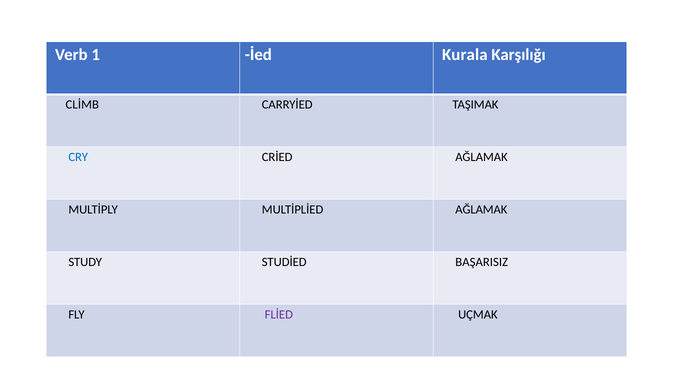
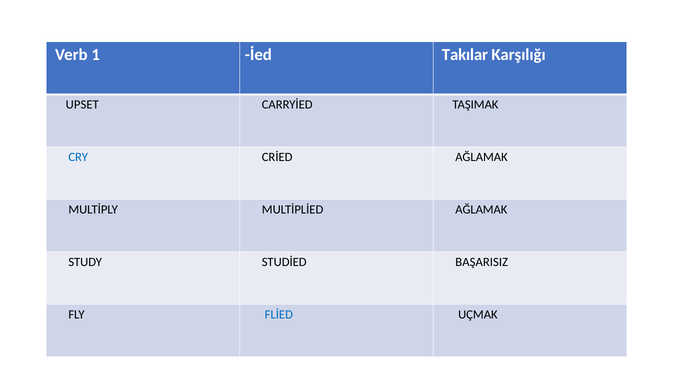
Kurala: Kurala -> Takılar
CLİMB: CLİMB -> UPSET
FLİED colour: purple -> blue
